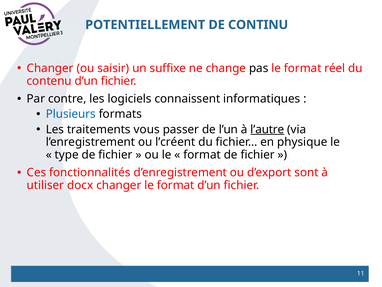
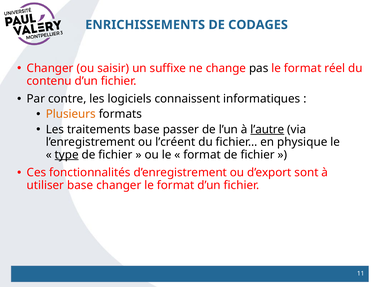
POTENTIELLEMENT: POTENTIELLEMENT -> ENRICHISSEMENTS
CONTINU: CONTINU -> CODAGES
Plusieurs colour: blue -> orange
traitements vous: vous -> base
type underline: none -> present
utiliser docx: docx -> base
